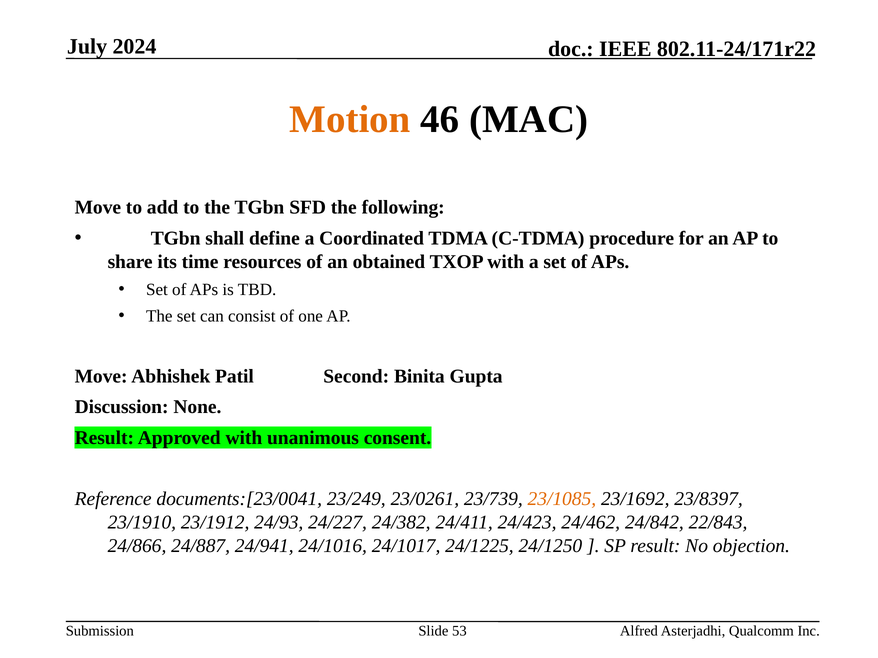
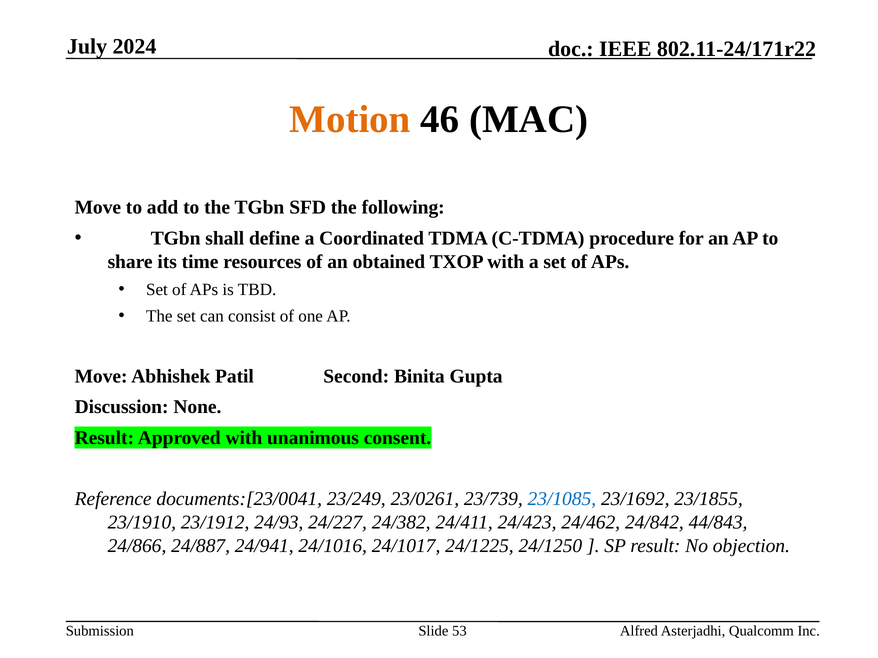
23/1085 colour: orange -> blue
23/8397: 23/8397 -> 23/1855
22/843: 22/843 -> 44/843
